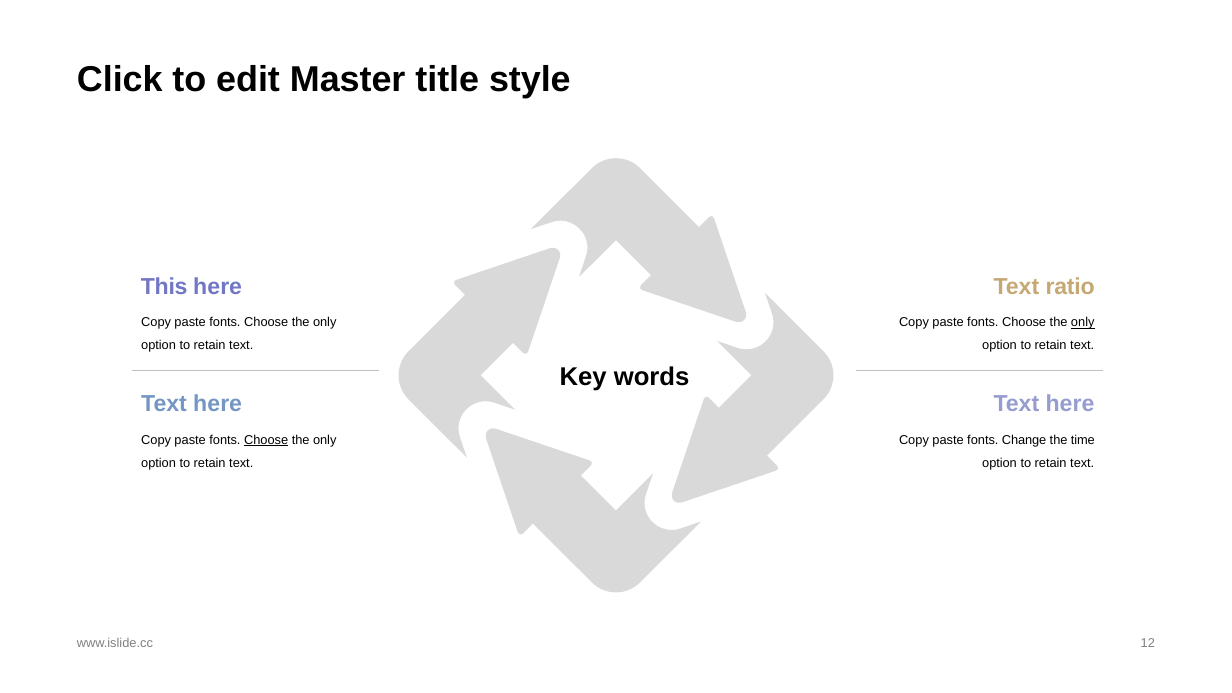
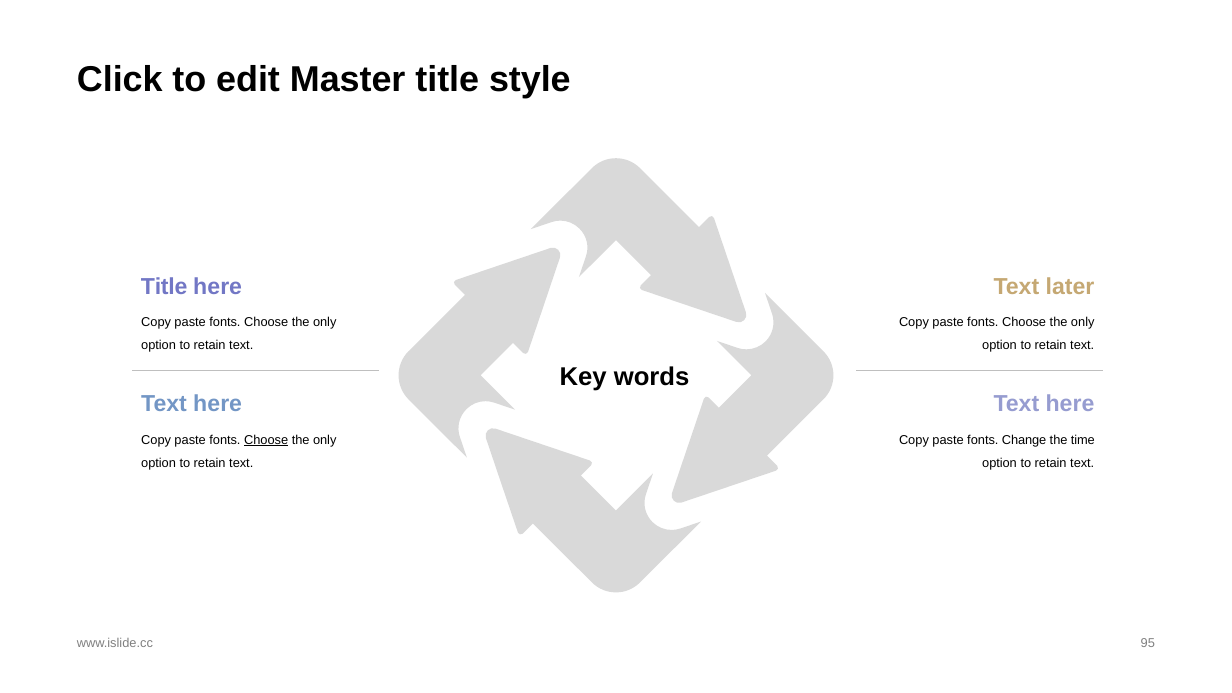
This at (164, 286): This -> Title
ratio: ratio -> later
only at (1083, 323) underline: present -> none
12: 12 -> 95
